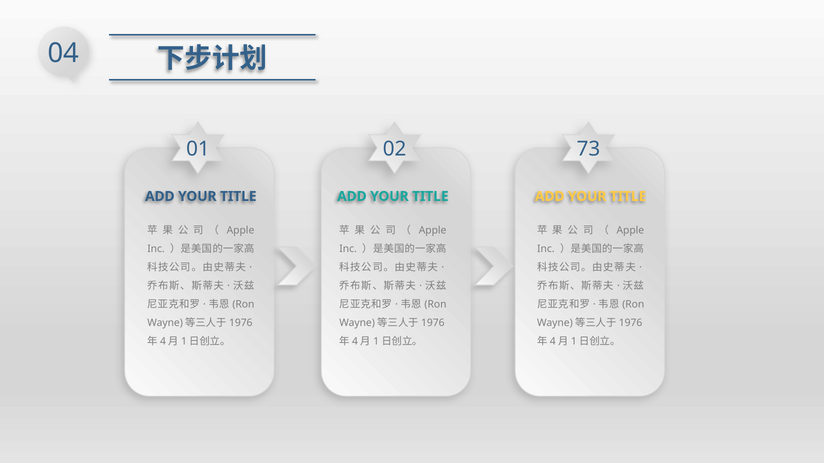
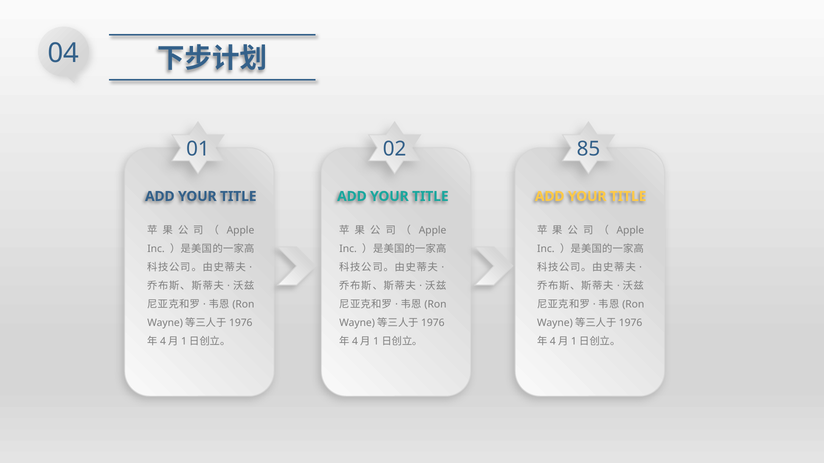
73: 73 -> 85
